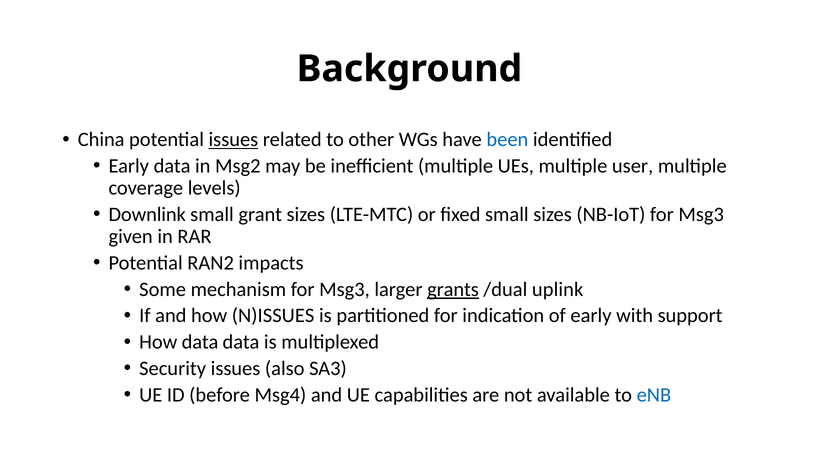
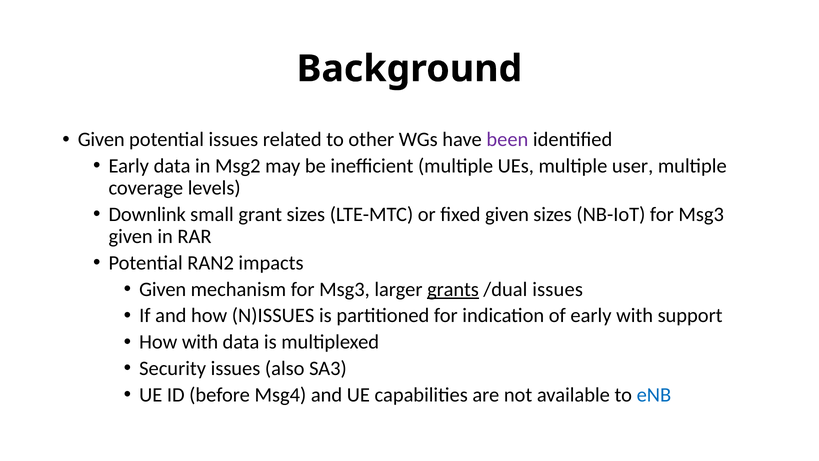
China at (101, 139): China -> Given
issues at (233, 139) underline: present -> none
been colour: blue -> purple
fixed small: small -> given
Some at (163, 289): Some -> Given
/dual uplink: uplink -> issues
How data: data -> with
